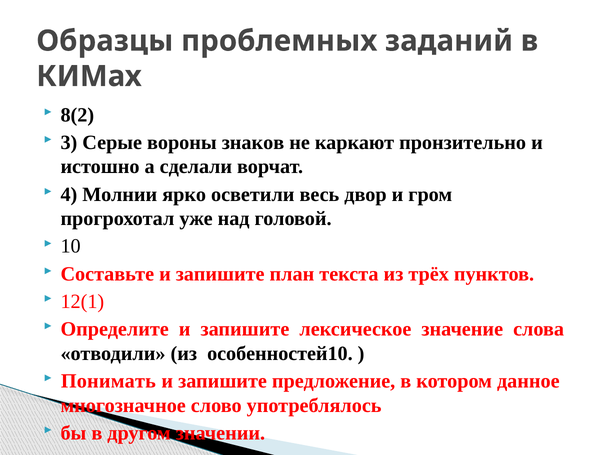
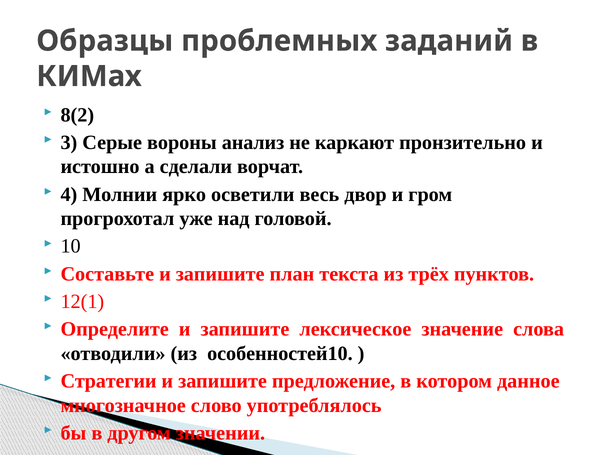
знаков: знаков -> анализ
Понимать: Понимать -> Стратегии
